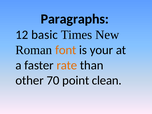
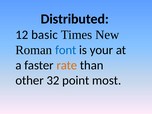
Paragraphs: Paragraphs -> Distributed
font colour: orange -> blue
70: 70 -> 32
clean: clean -> most
